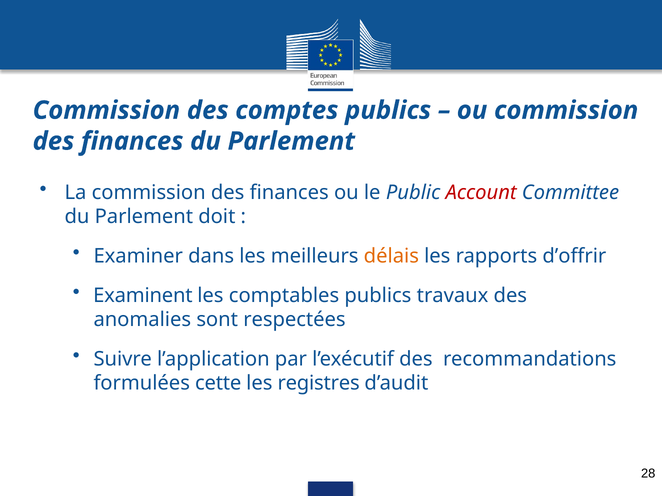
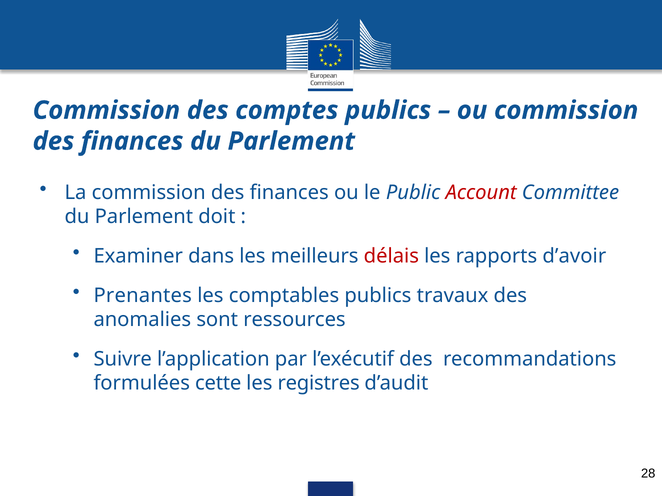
délais colour: orange -> red
d’offrir: d’offrir -> d’avoir
Examinent: Examinent -> Prenantes
respectées: respectées -> ressources
